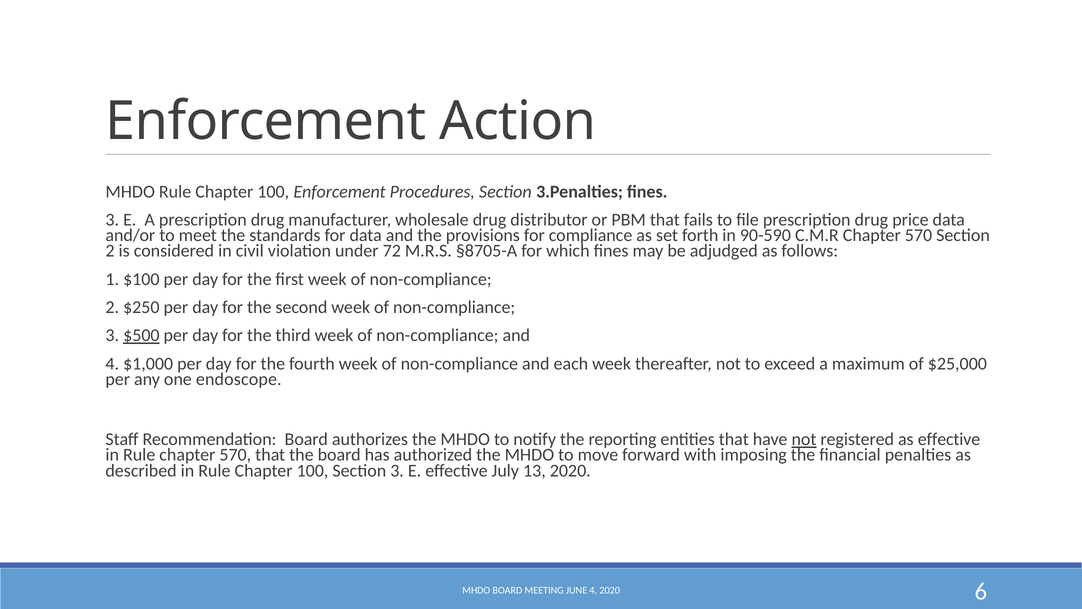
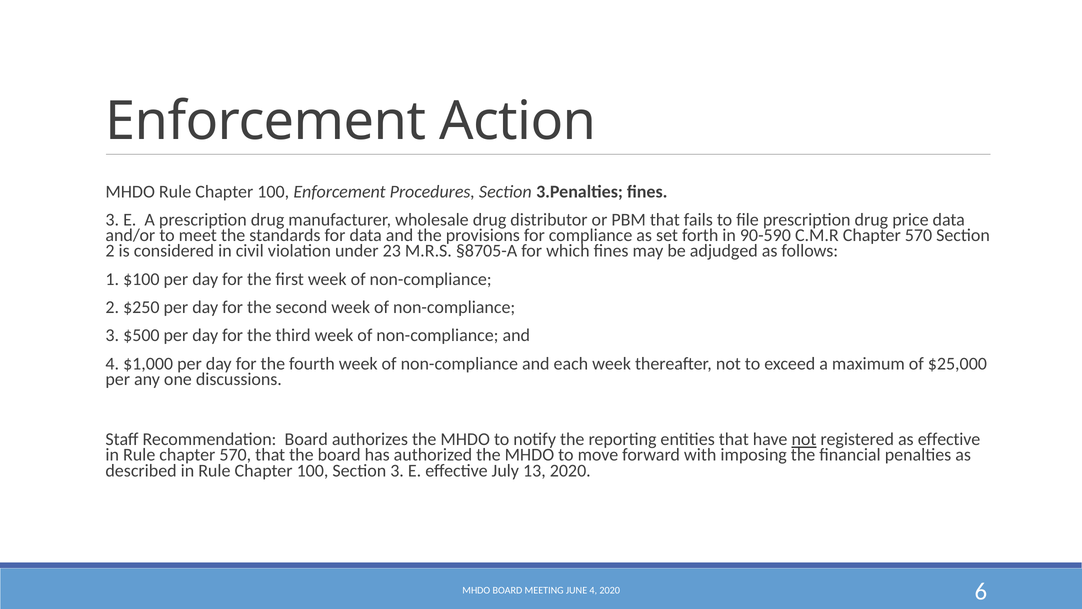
72: 72 -> 23
$500 underline: present -> none
endoscope: endoscope -> discussions
